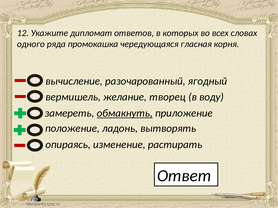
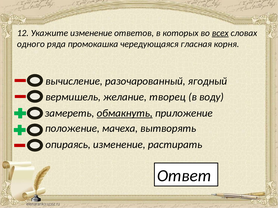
Укажите дипломат: дипломат -> изменение
всех underline: none -> present
ладонь: ладонь -> мачеха
